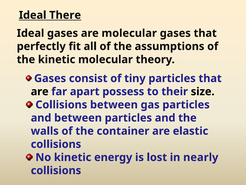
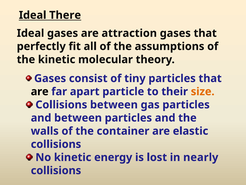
are molecular: molecular -> attraction
possess: possess -> particle
size colour: black -> orange
